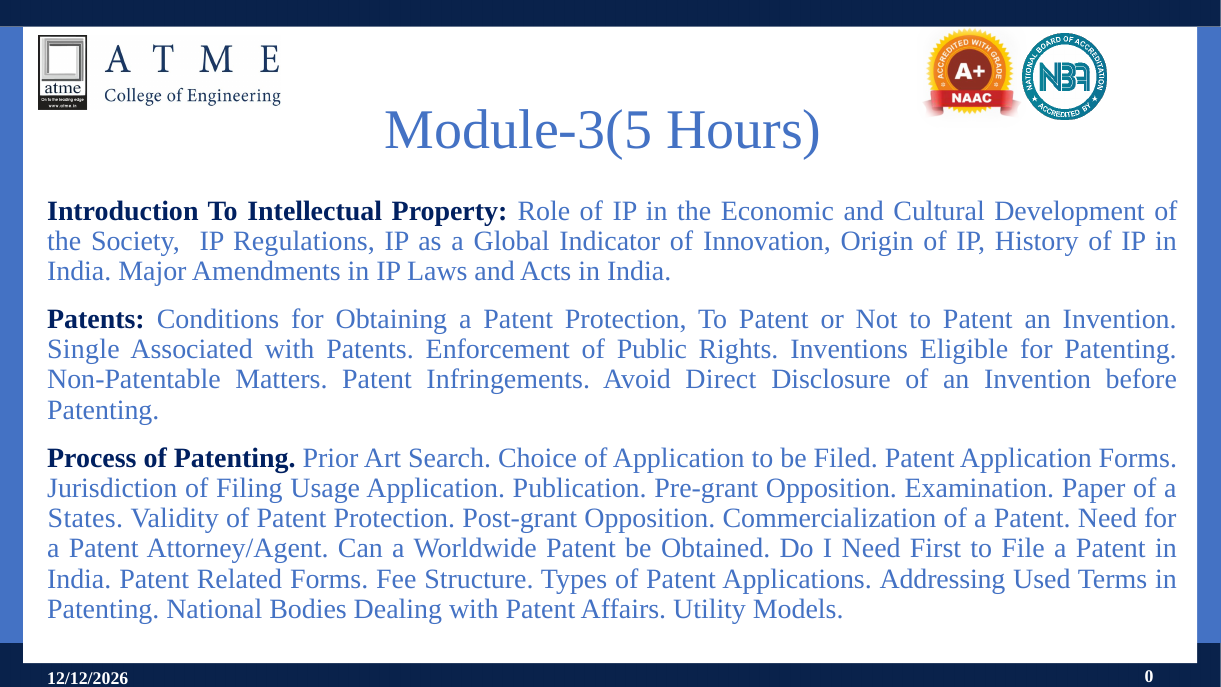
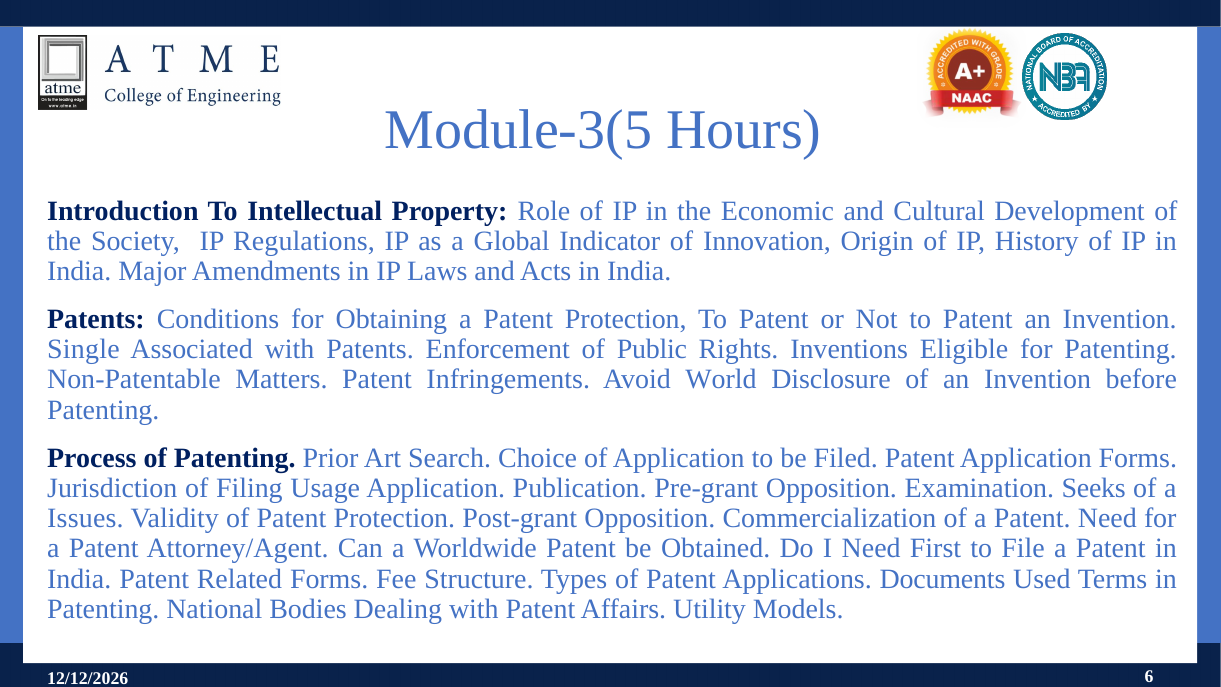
Direct: Direct -> World
Paper: Paper -> Seeks
States: States -> Issues
Addressing: Addressing -> Documents
0: 0 -> 6
